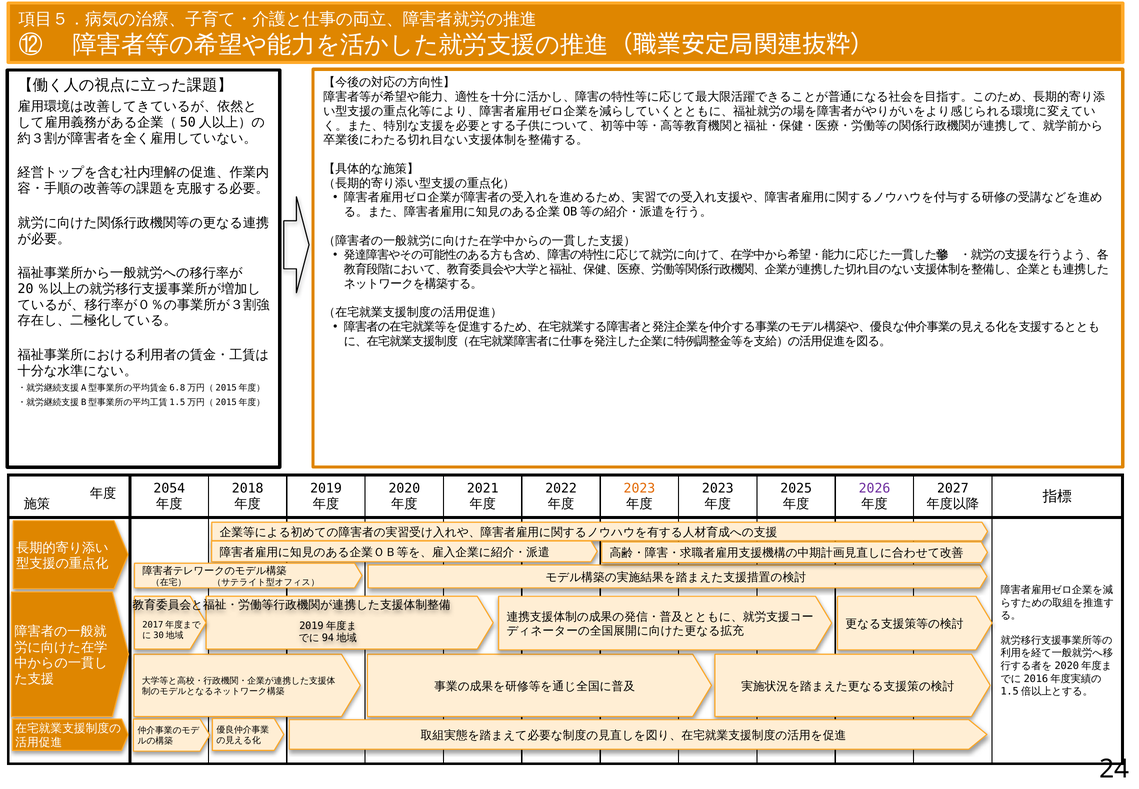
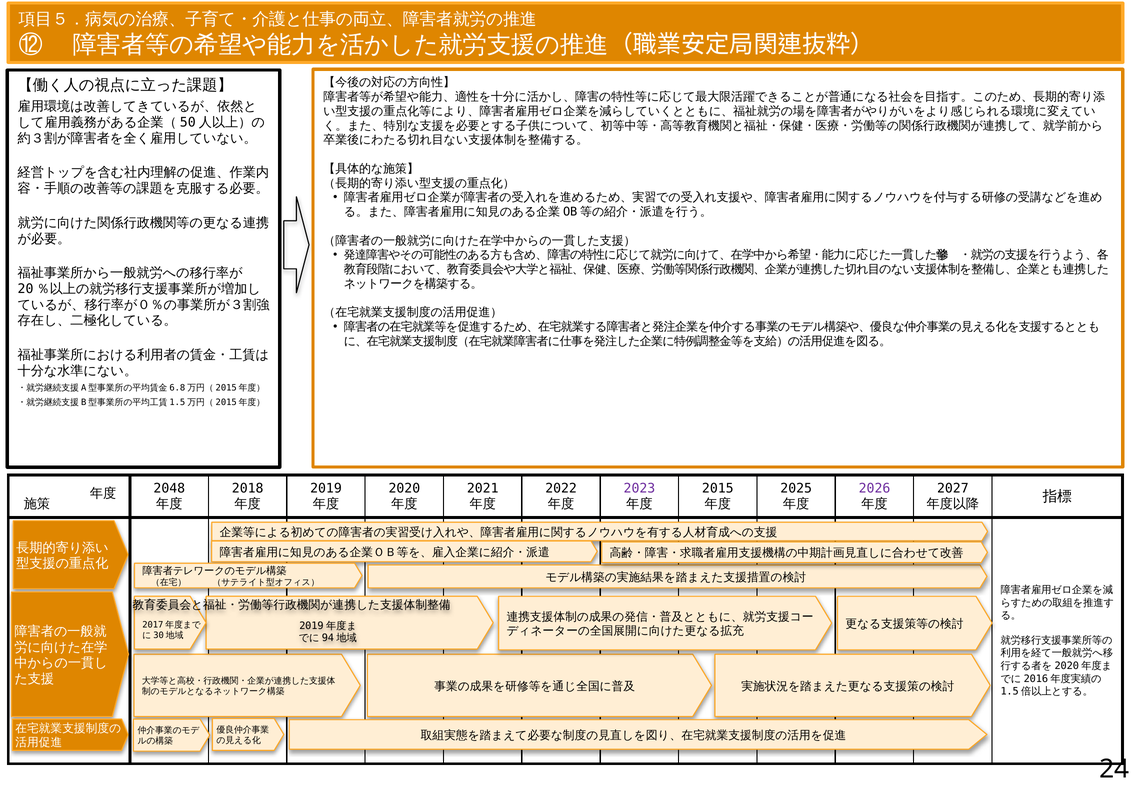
2054: 2054 -> 2048
2023 at (639, 488) colour: orange -> purple
2023 at (718, 488): 2023 -> 2015
